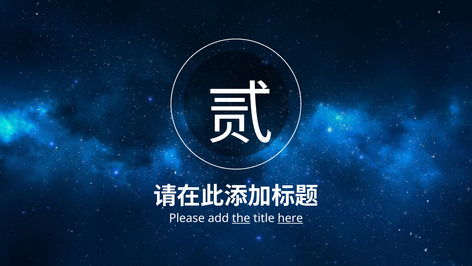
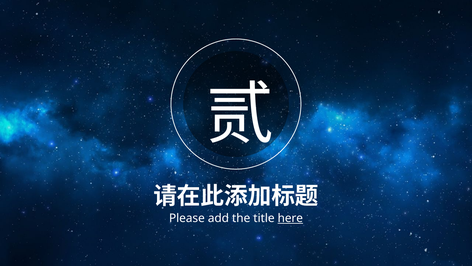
the underline: present -> none
